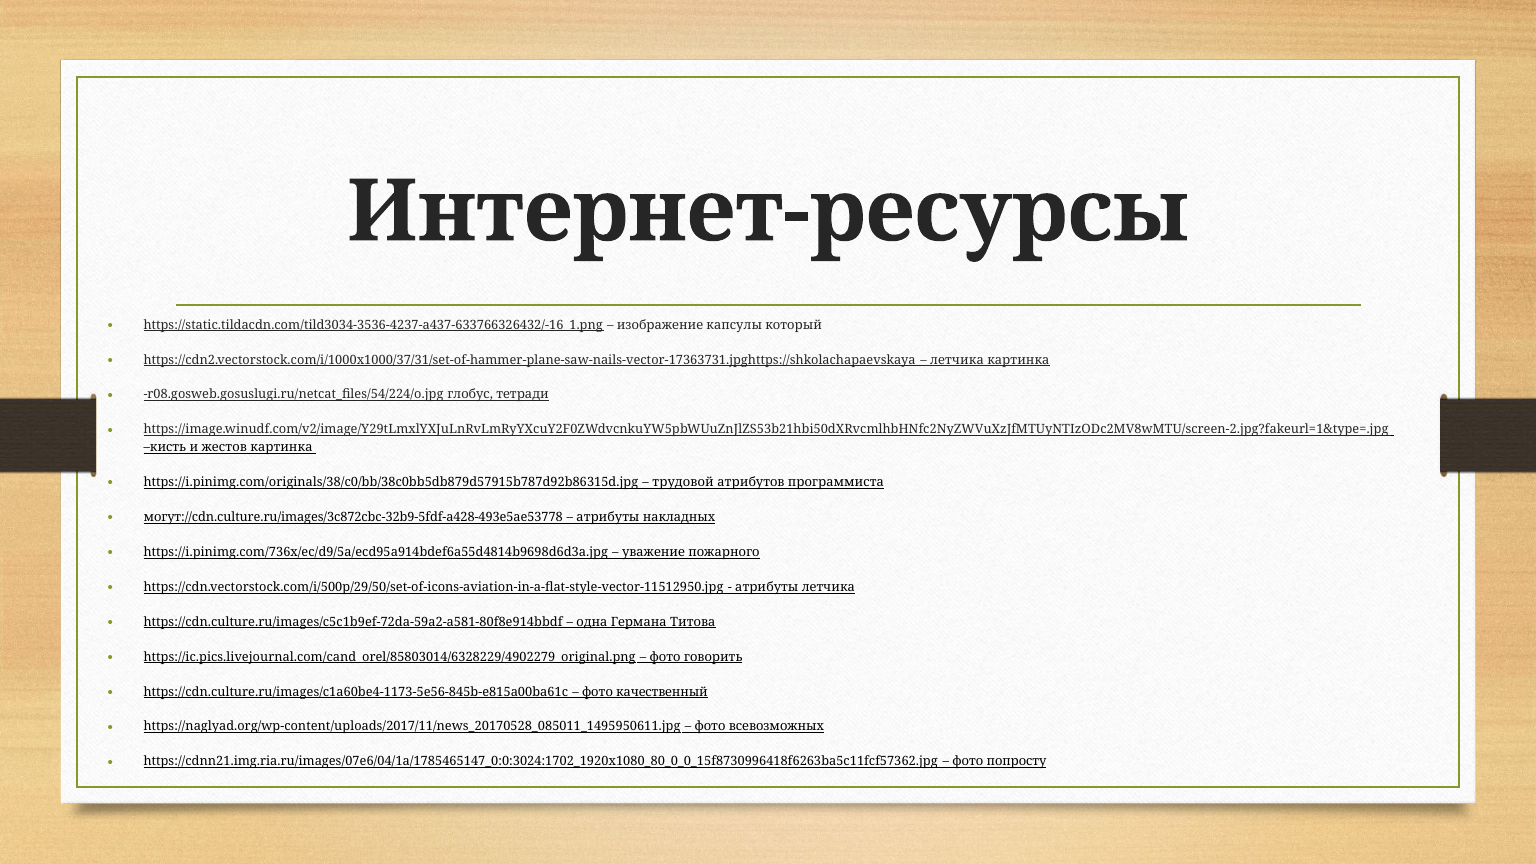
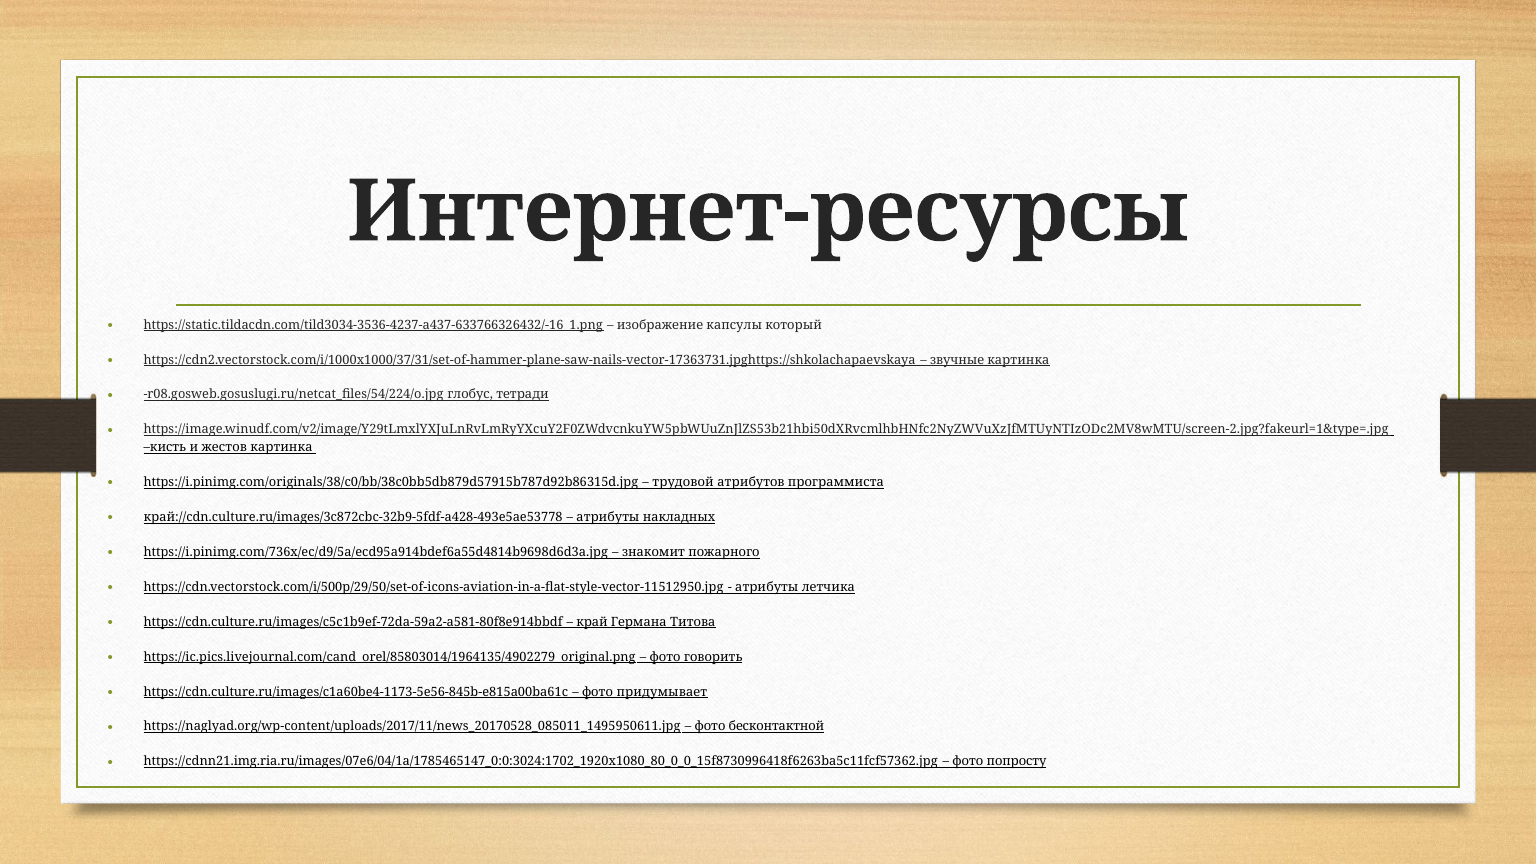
летчика at (957, 360): летчика -> звучные
могут://cdn.culture.ru/images/3c872cbc-32b9-5fdf-a428-493e5ae53778: могут://cdn.culture.ru/images/3c872cbc-32b9-5fdf-a428-493e5ae53778 -> край://cdn.culture.ru/images/3c872cbc-32b9-5fdf-a428-493e5ae53778
уважение: уважение -> знакомит
одна: одна -> край
https://ic.pics.livejournal.com/cand_orel/85803014/6328229/4902279_original.png: https://ic.pics.livejournal.com/cand_orel/85803014/6328229/4902279_original.png -> https://ic.pics.livejournal.com/cand_orel/85803014/1964135/4902279_original.png
качественный: качественный -> придумывает
всевозможных: всевозможных -> бесконтактной
